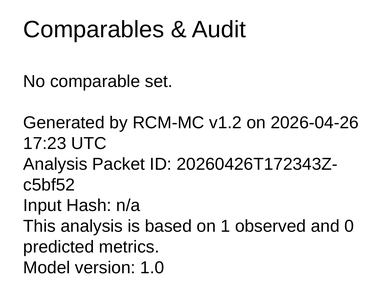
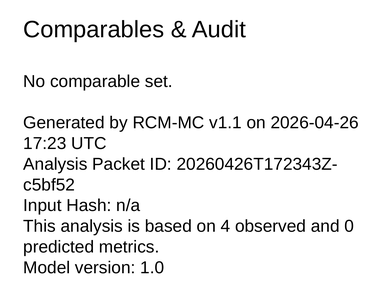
v1.2: v1.2 -> v1.1
1: 1 -> 4
